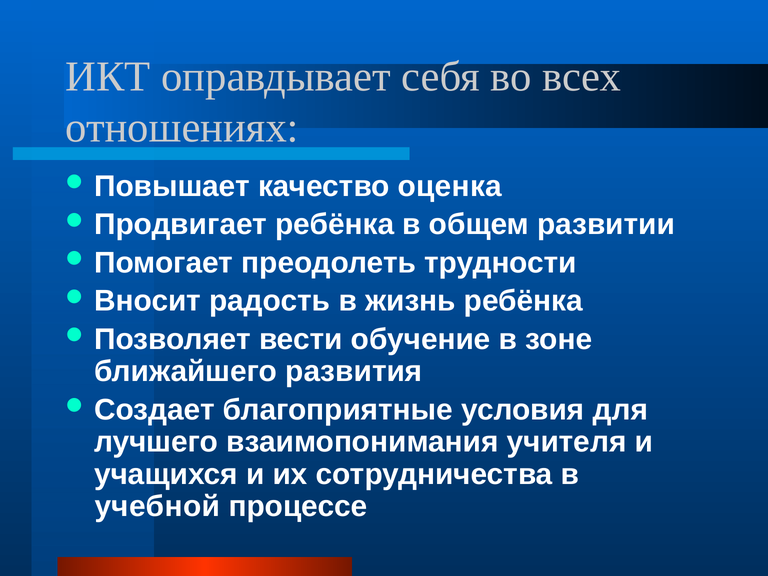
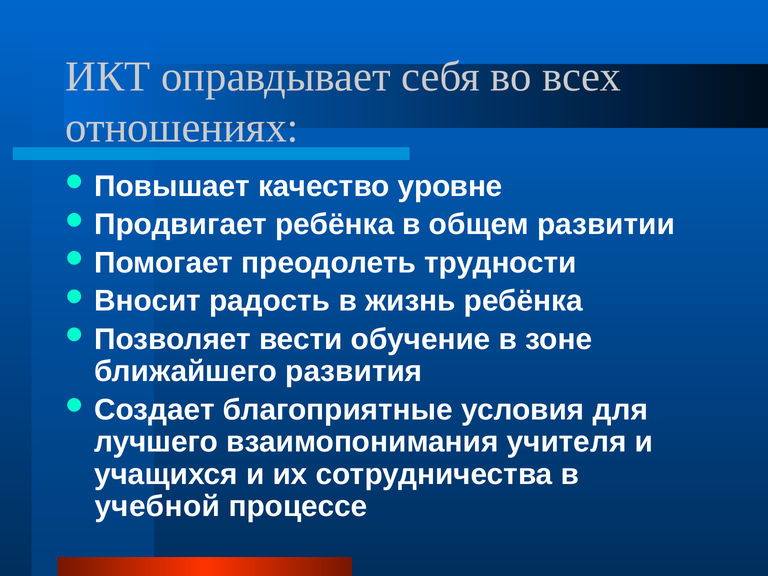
оценка: оценка -> уровне
